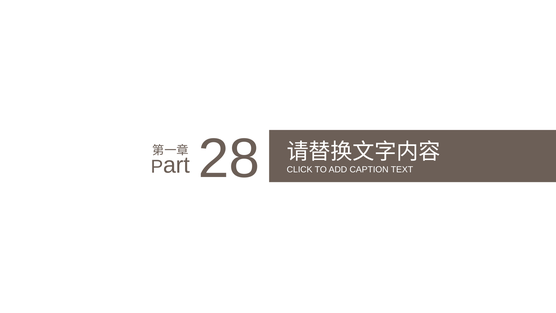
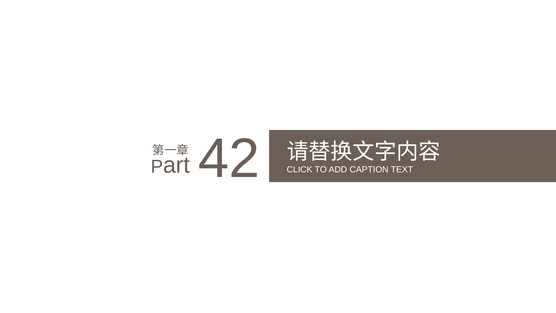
28: 28 -> 42
